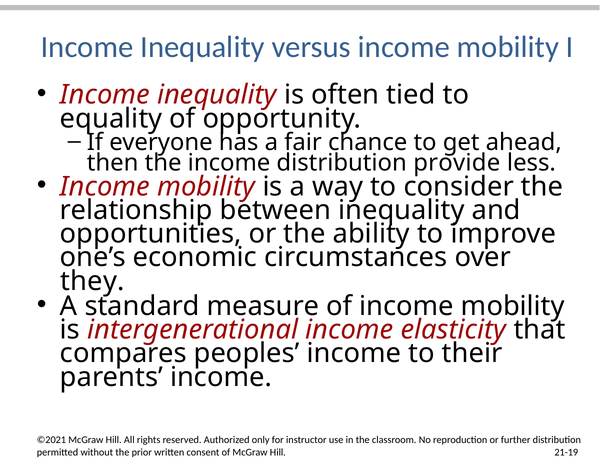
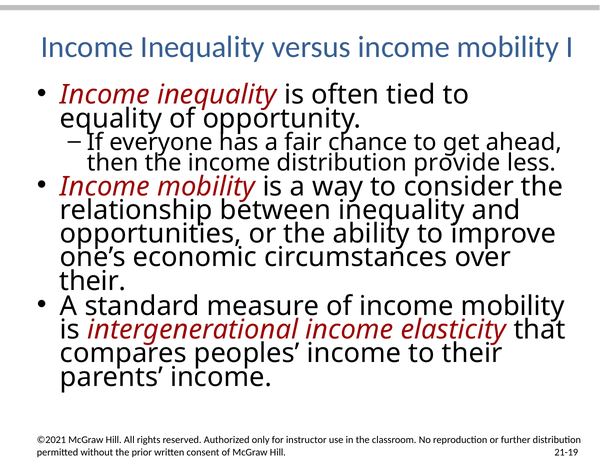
they at (92, 281): they -> their
